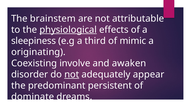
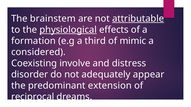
attributable underline: none -> present
sleepiness: sleepiness -> formation
originating: originating -> considered
awaken: awaken -> distress
not at (72, 75) underline: present -> none
persistent: persistent -> extension
dominate: dominate -> reciprocal
